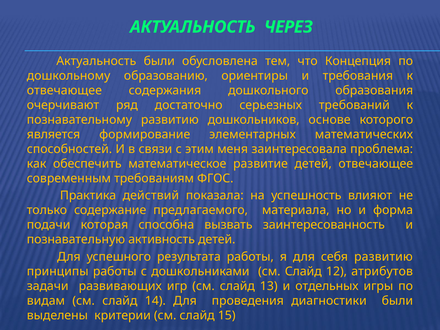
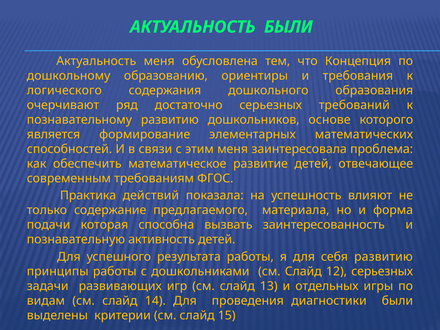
АКТУАЛЬНОСТЬ ЧЕРЕЗ: ЧЕРЕЗ -> БЫЛИ
Актуальность были: были -> меня
отвечающее at (64, 90): отвечающее -> логического
12 атрибутов: атрибутов -> серьезных
